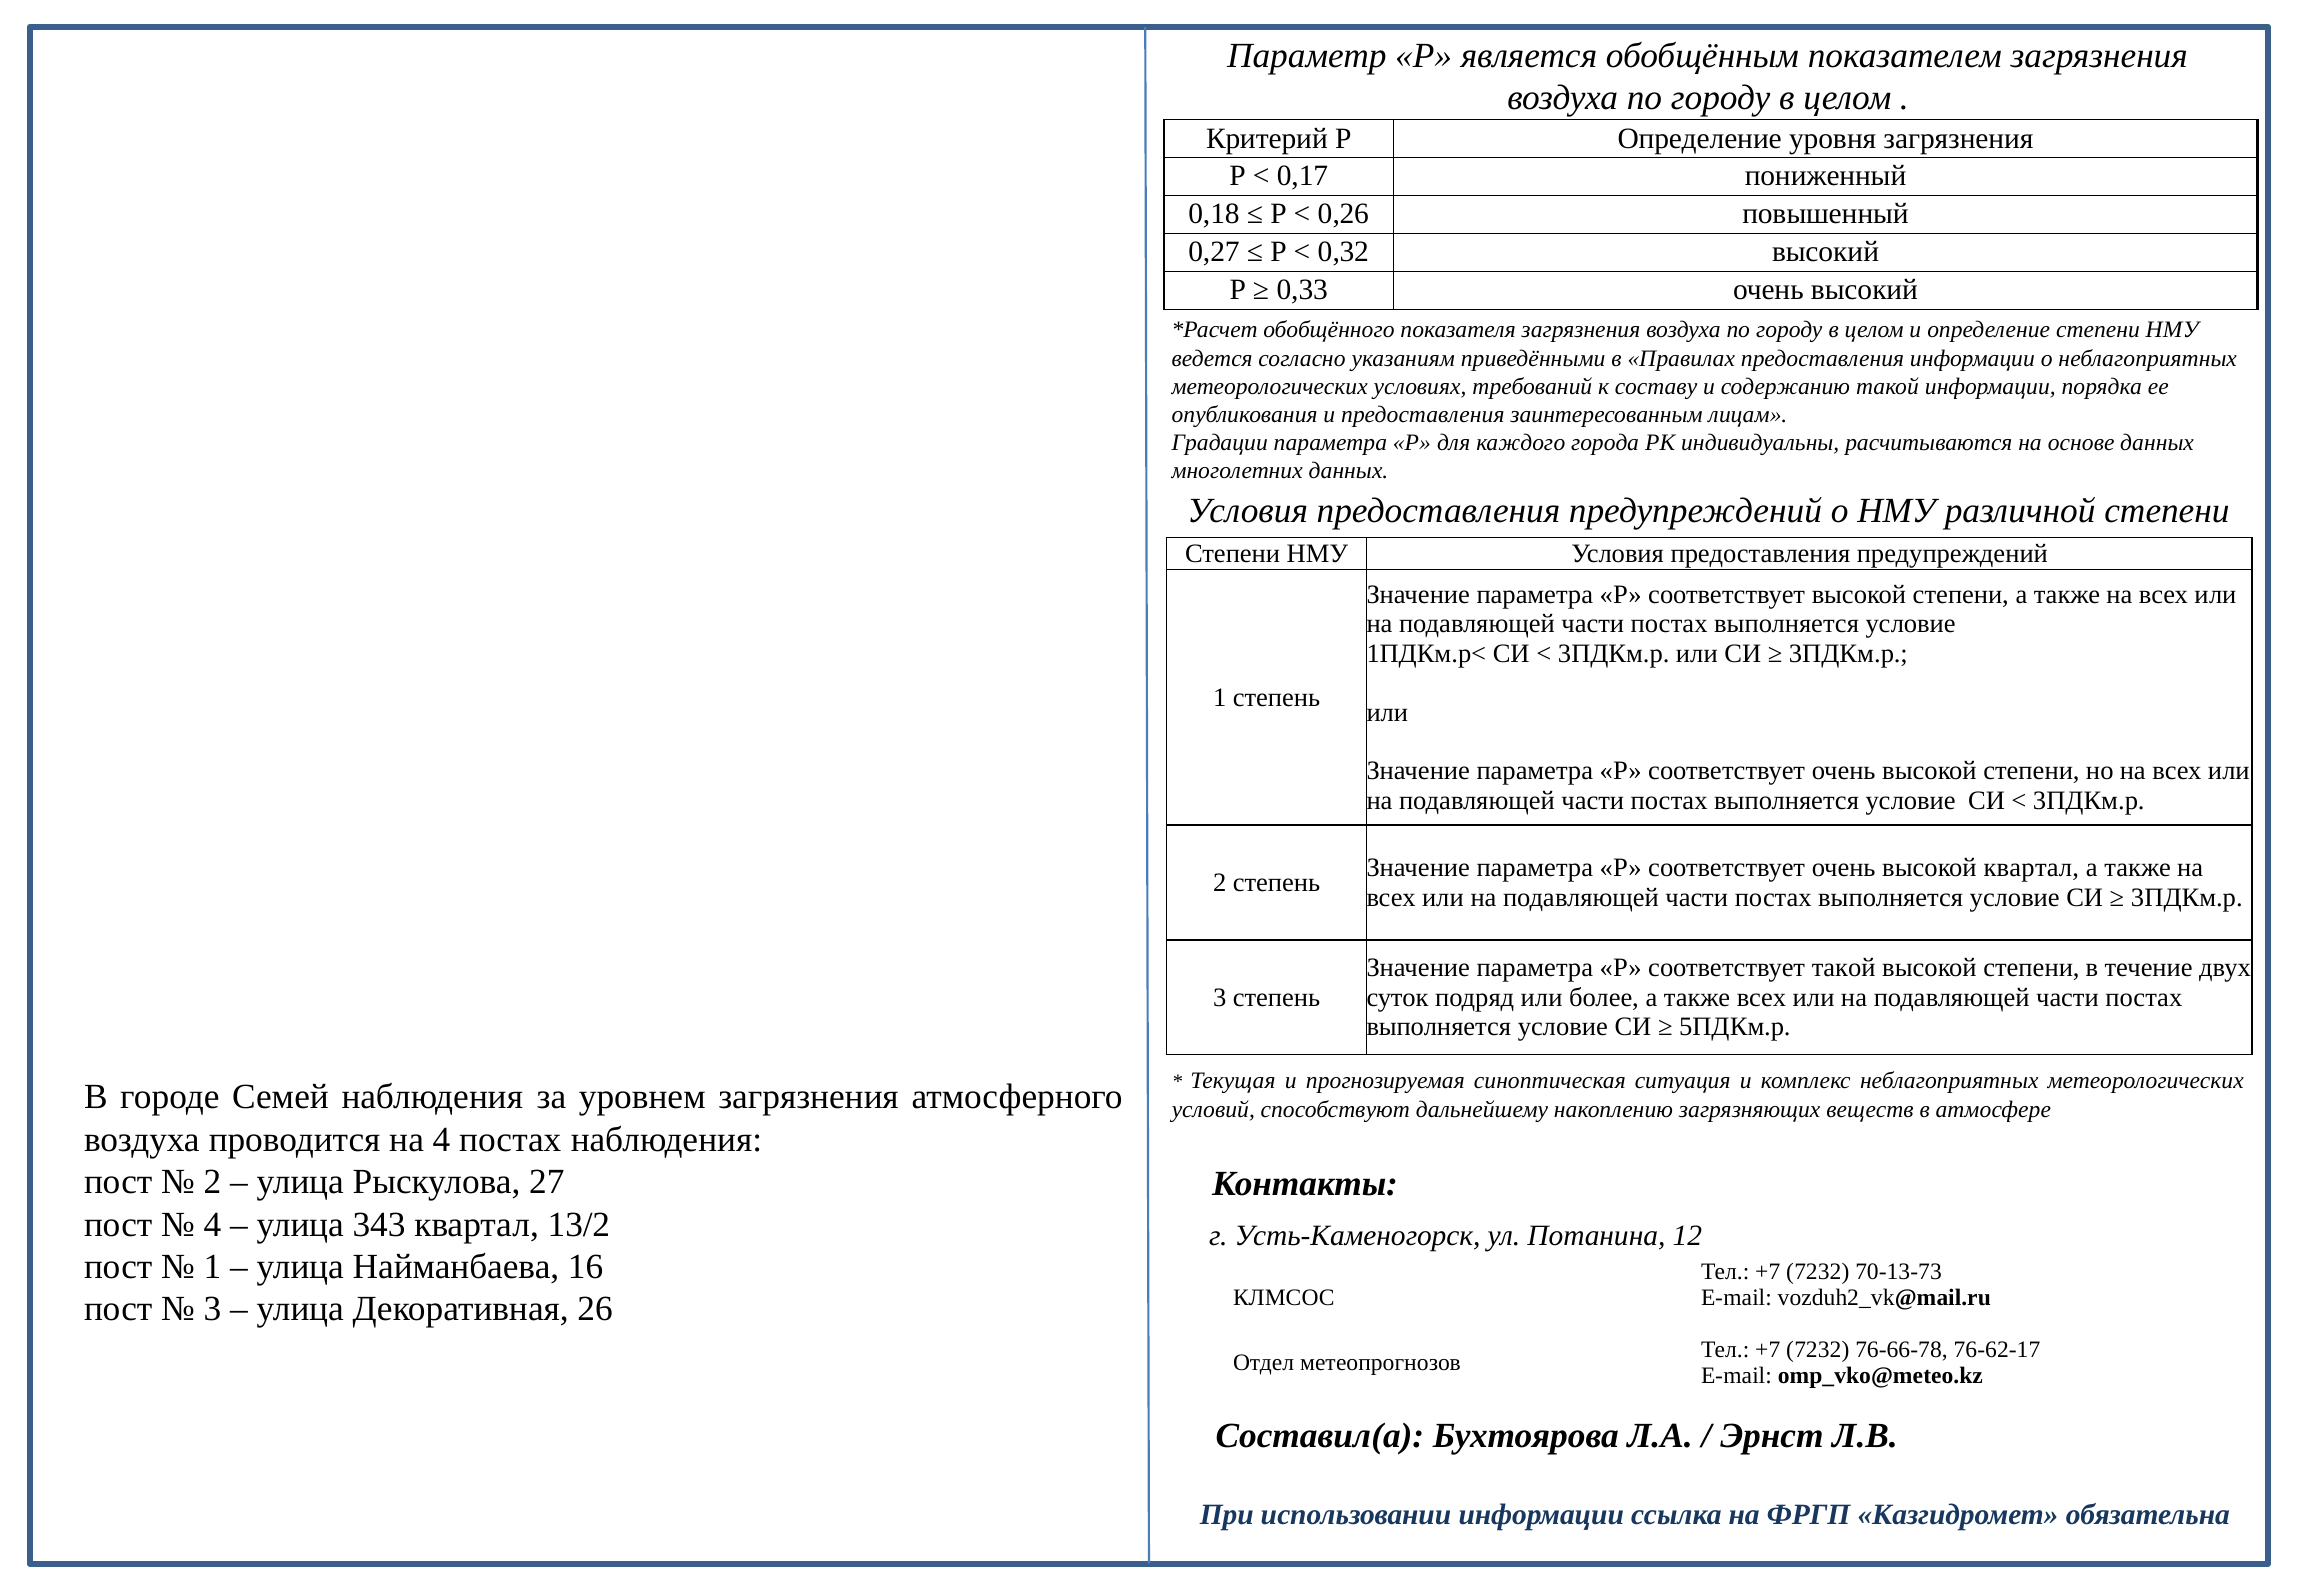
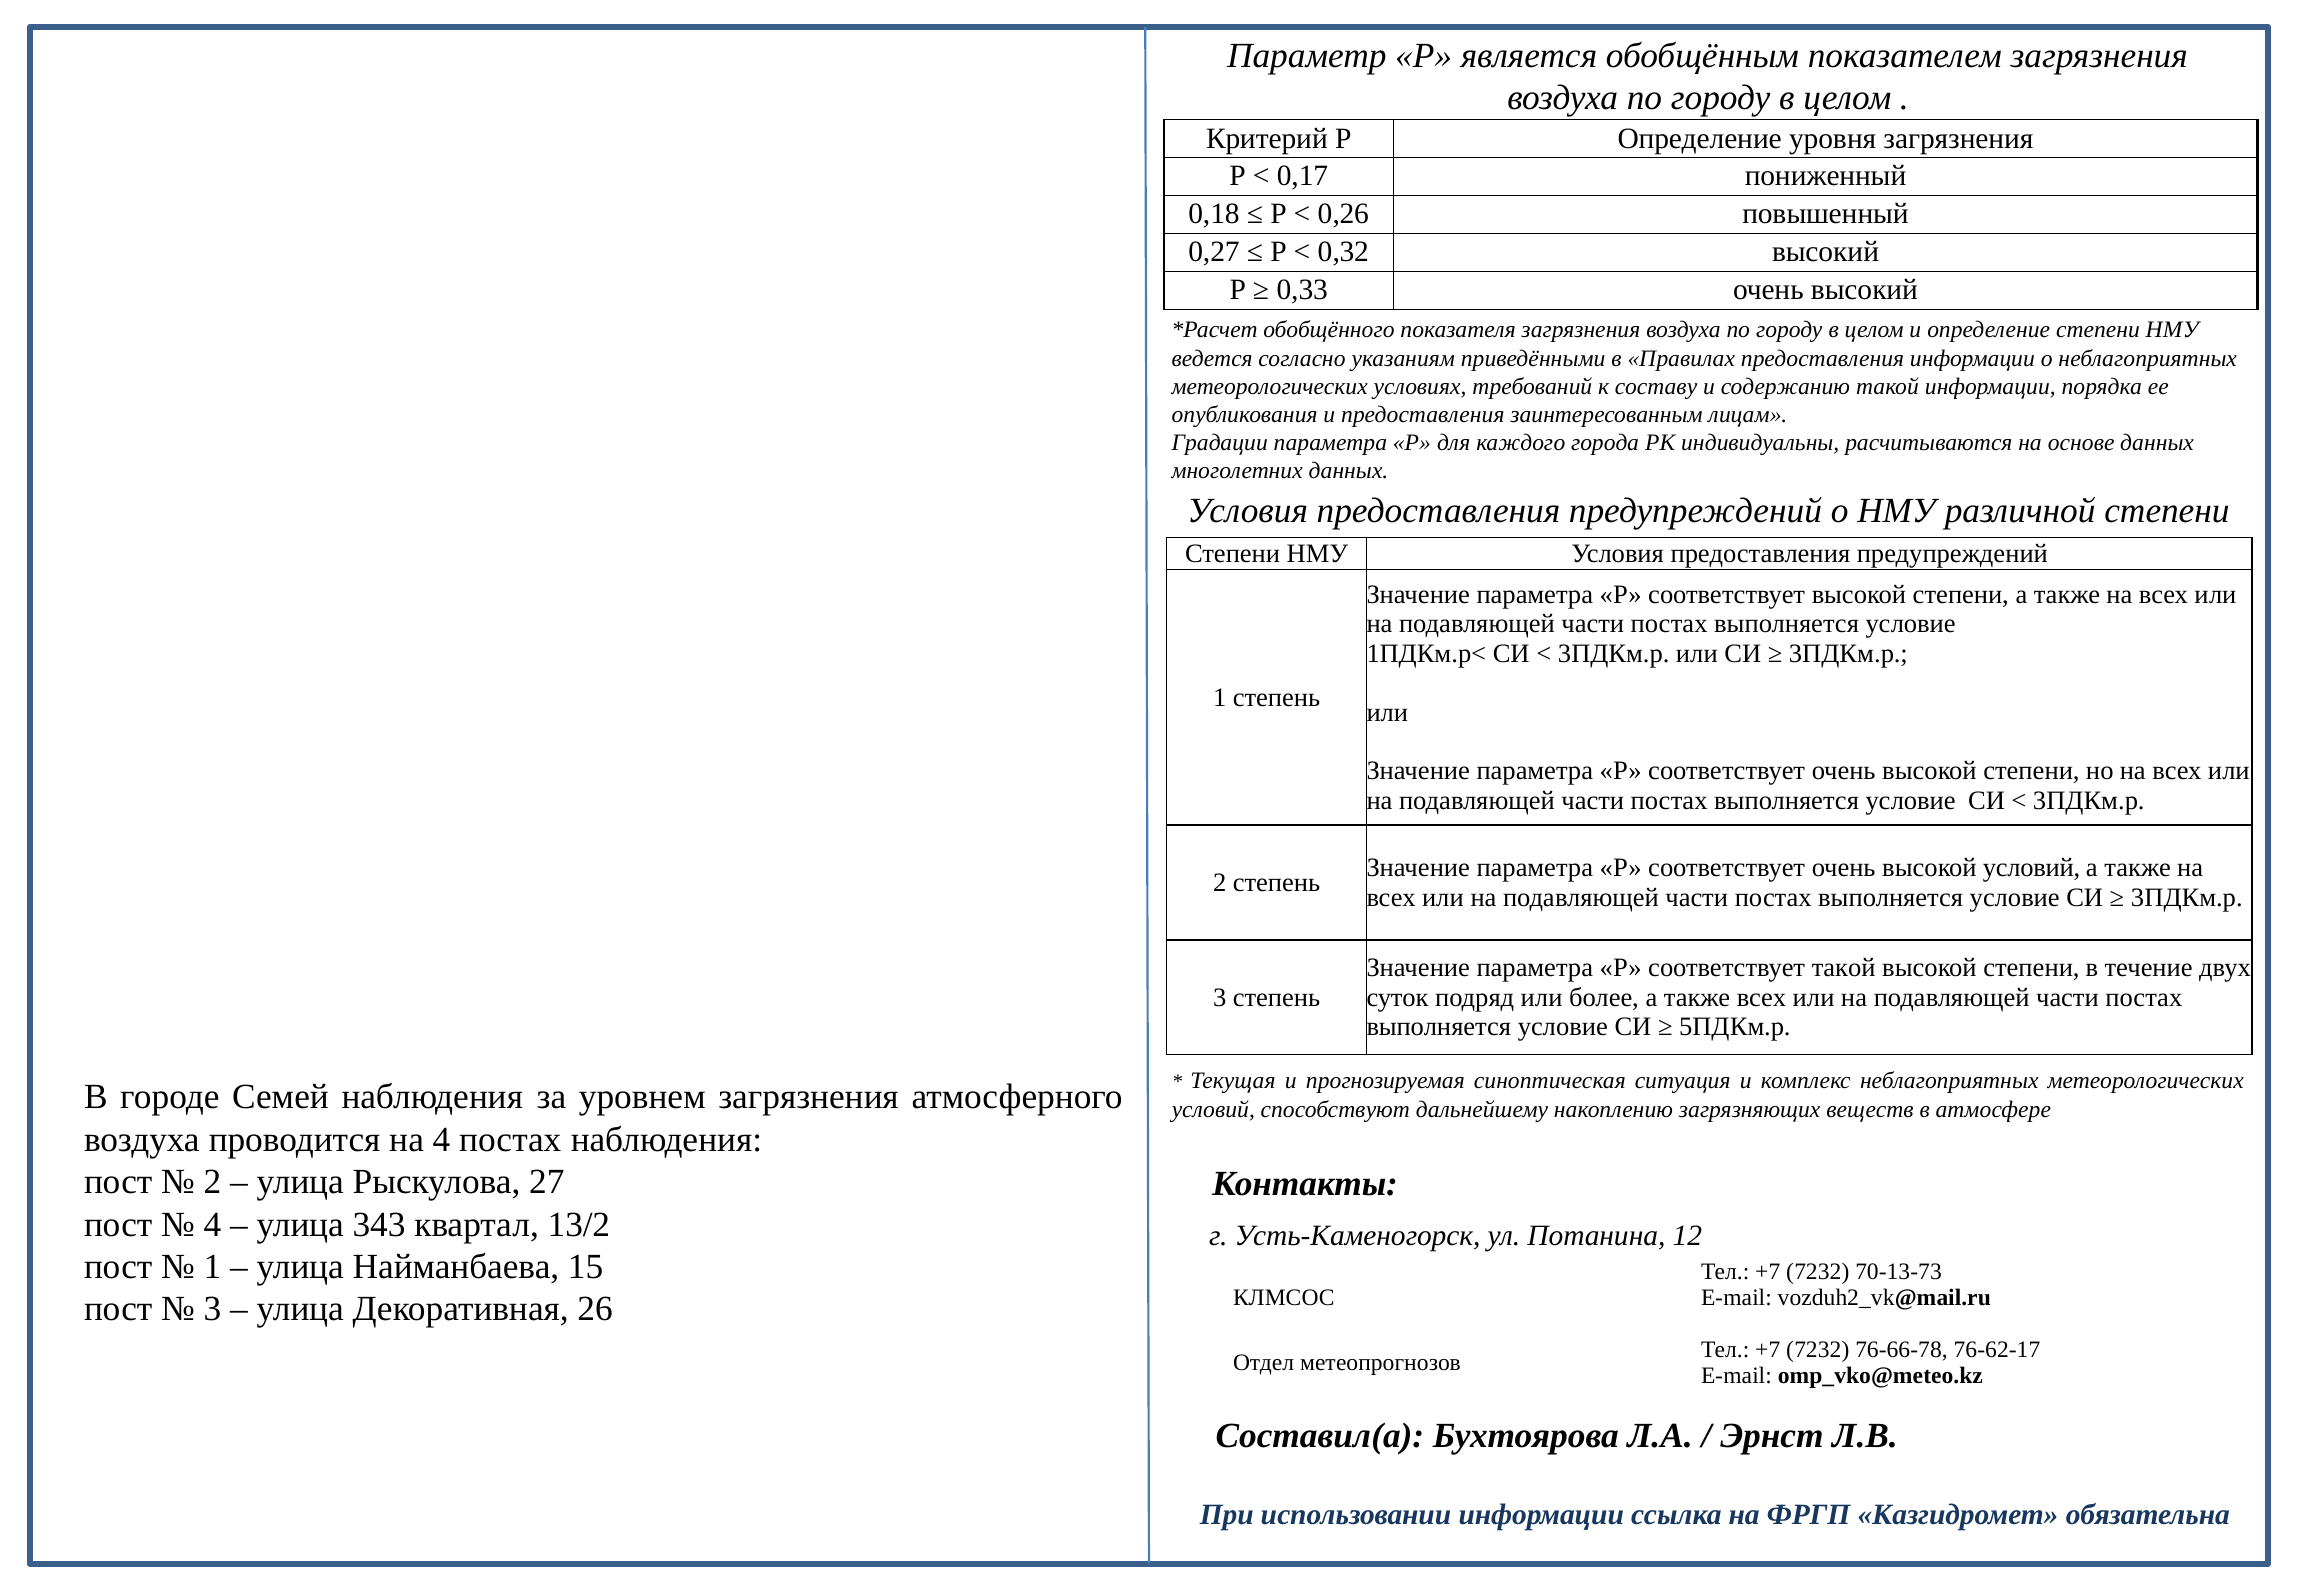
высокой квартал: квартал -> условий
16: 16 -> 15
